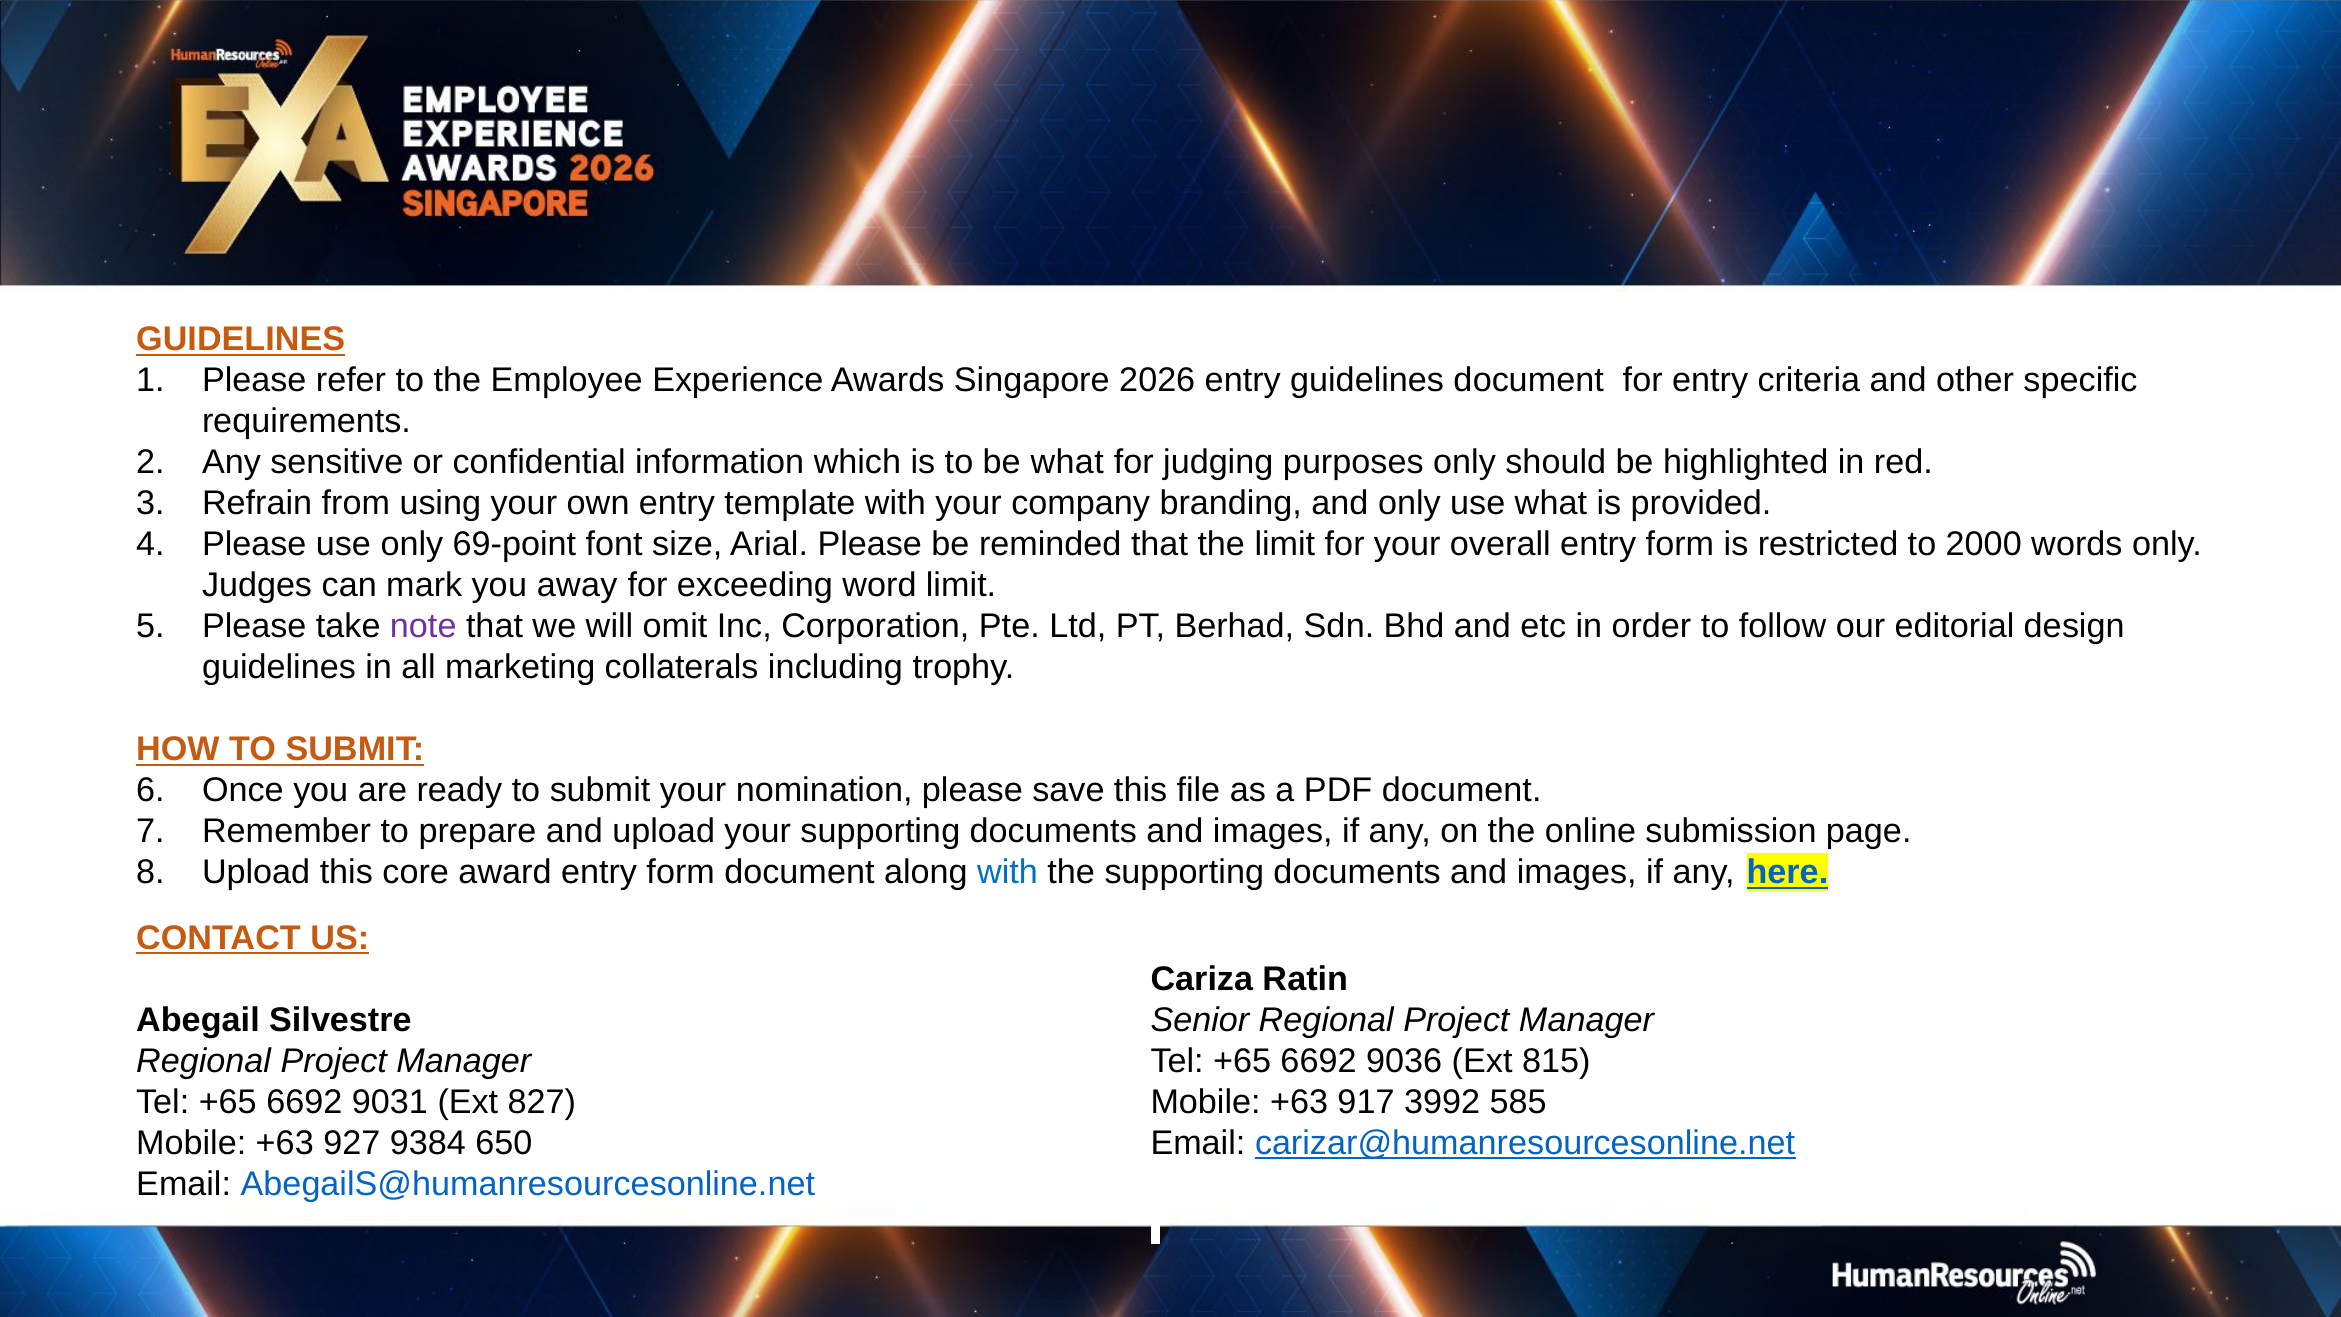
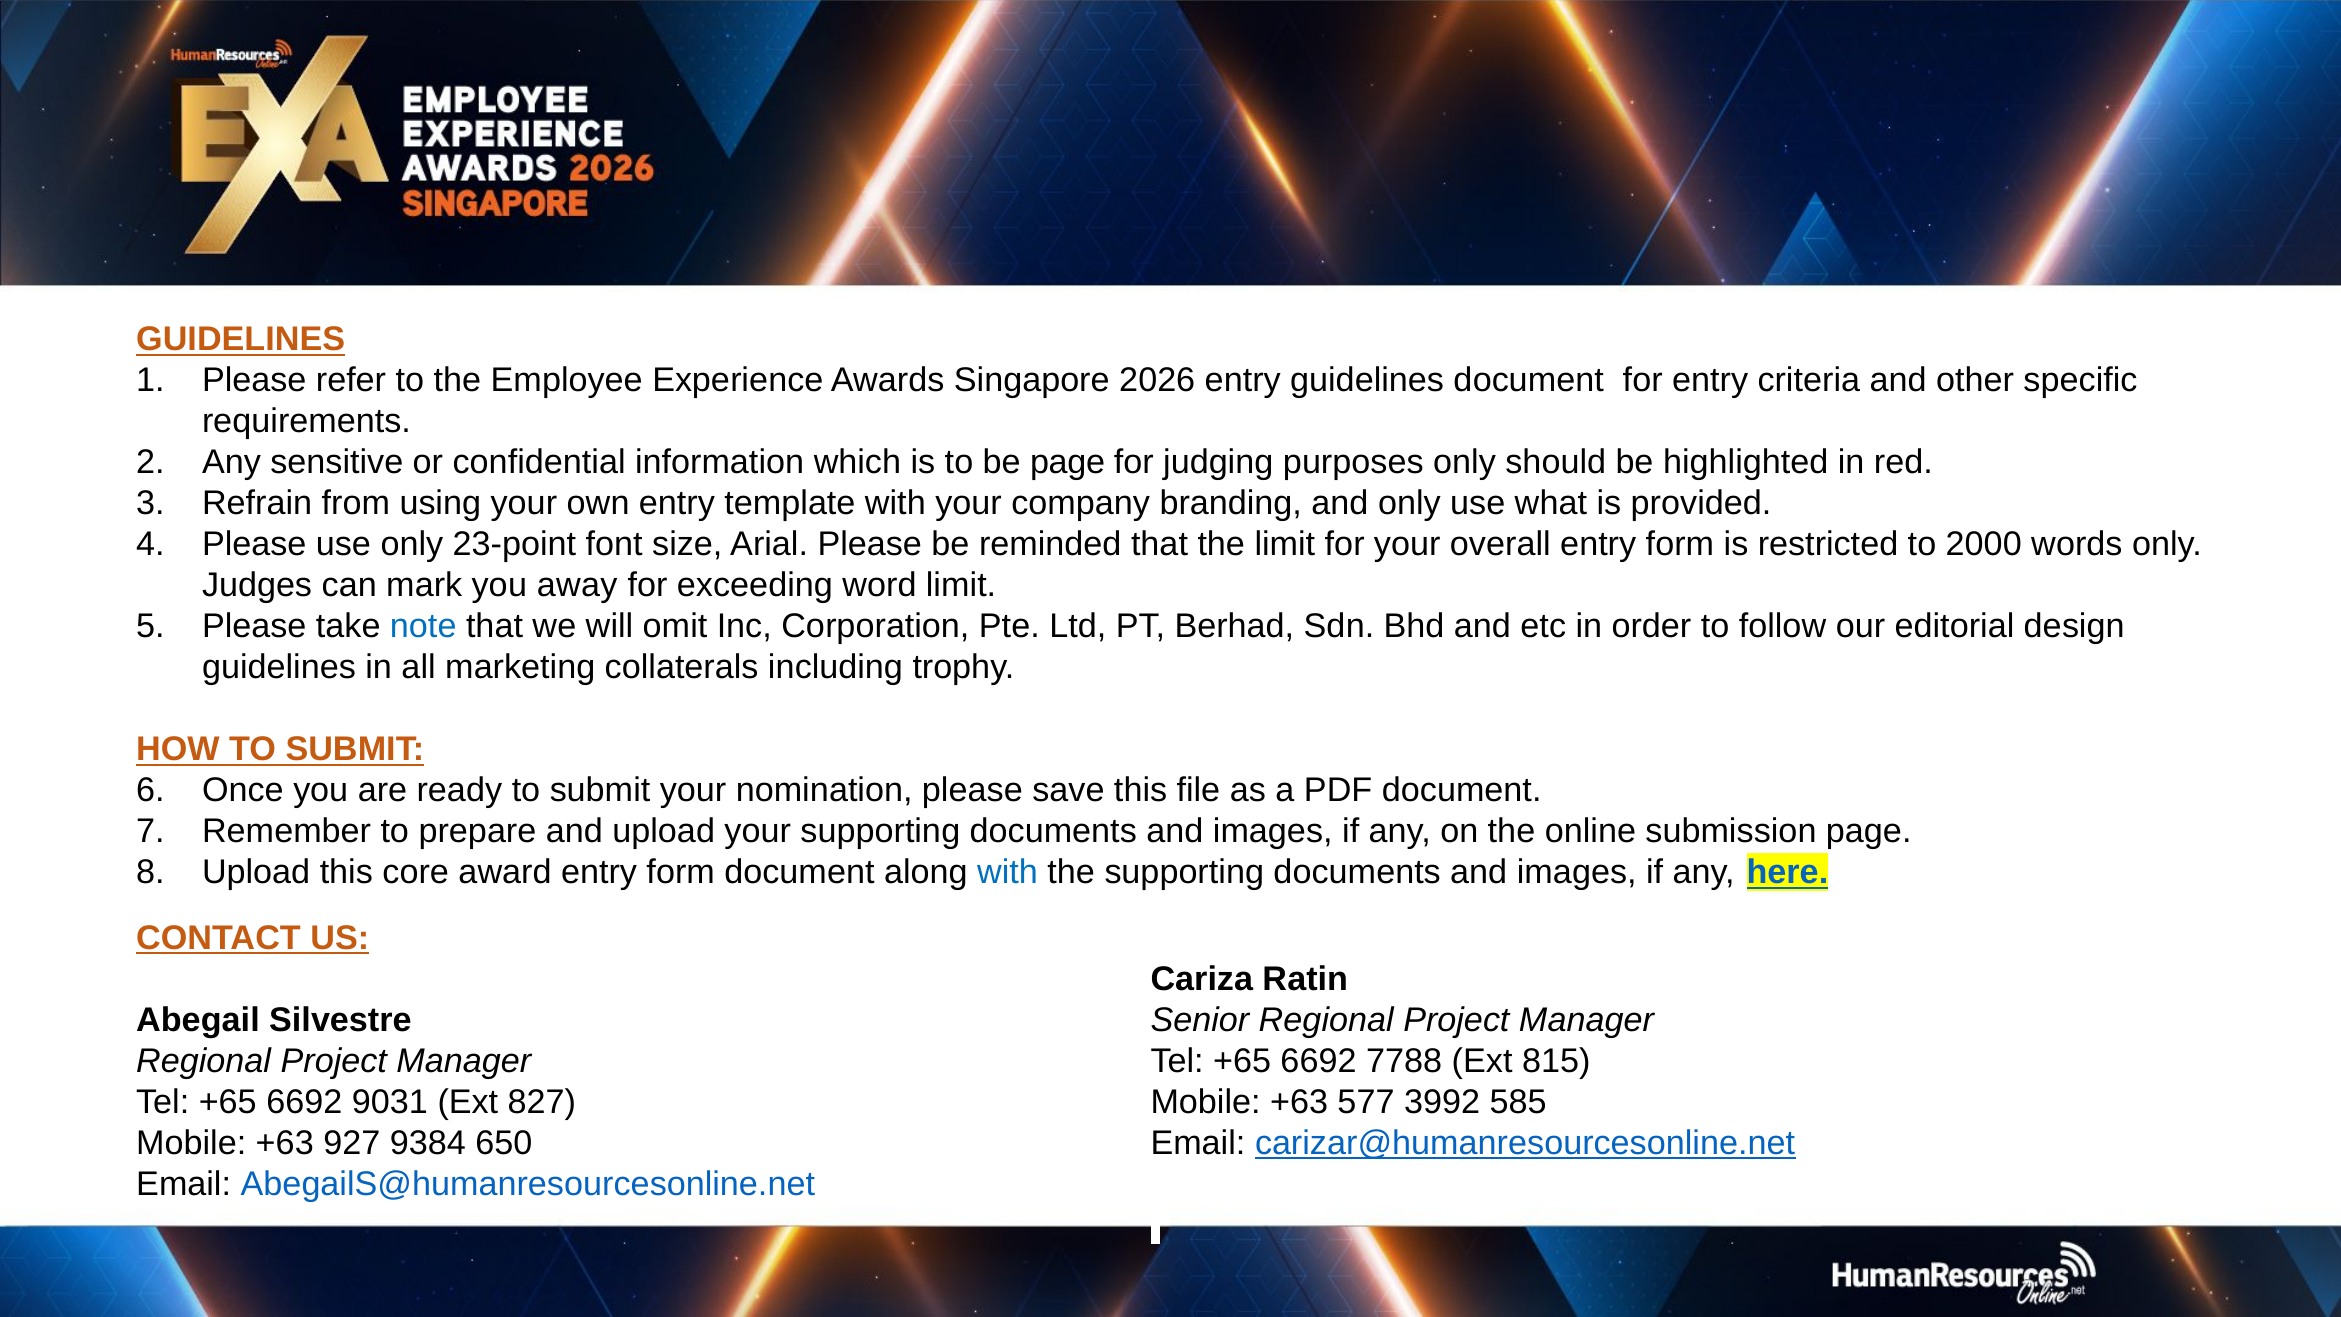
be what: what -> page
69-point: 69-point -> 23-point
note colour: purple -> blue
9036: 9036 -> 7788
917: 917 -> 577
